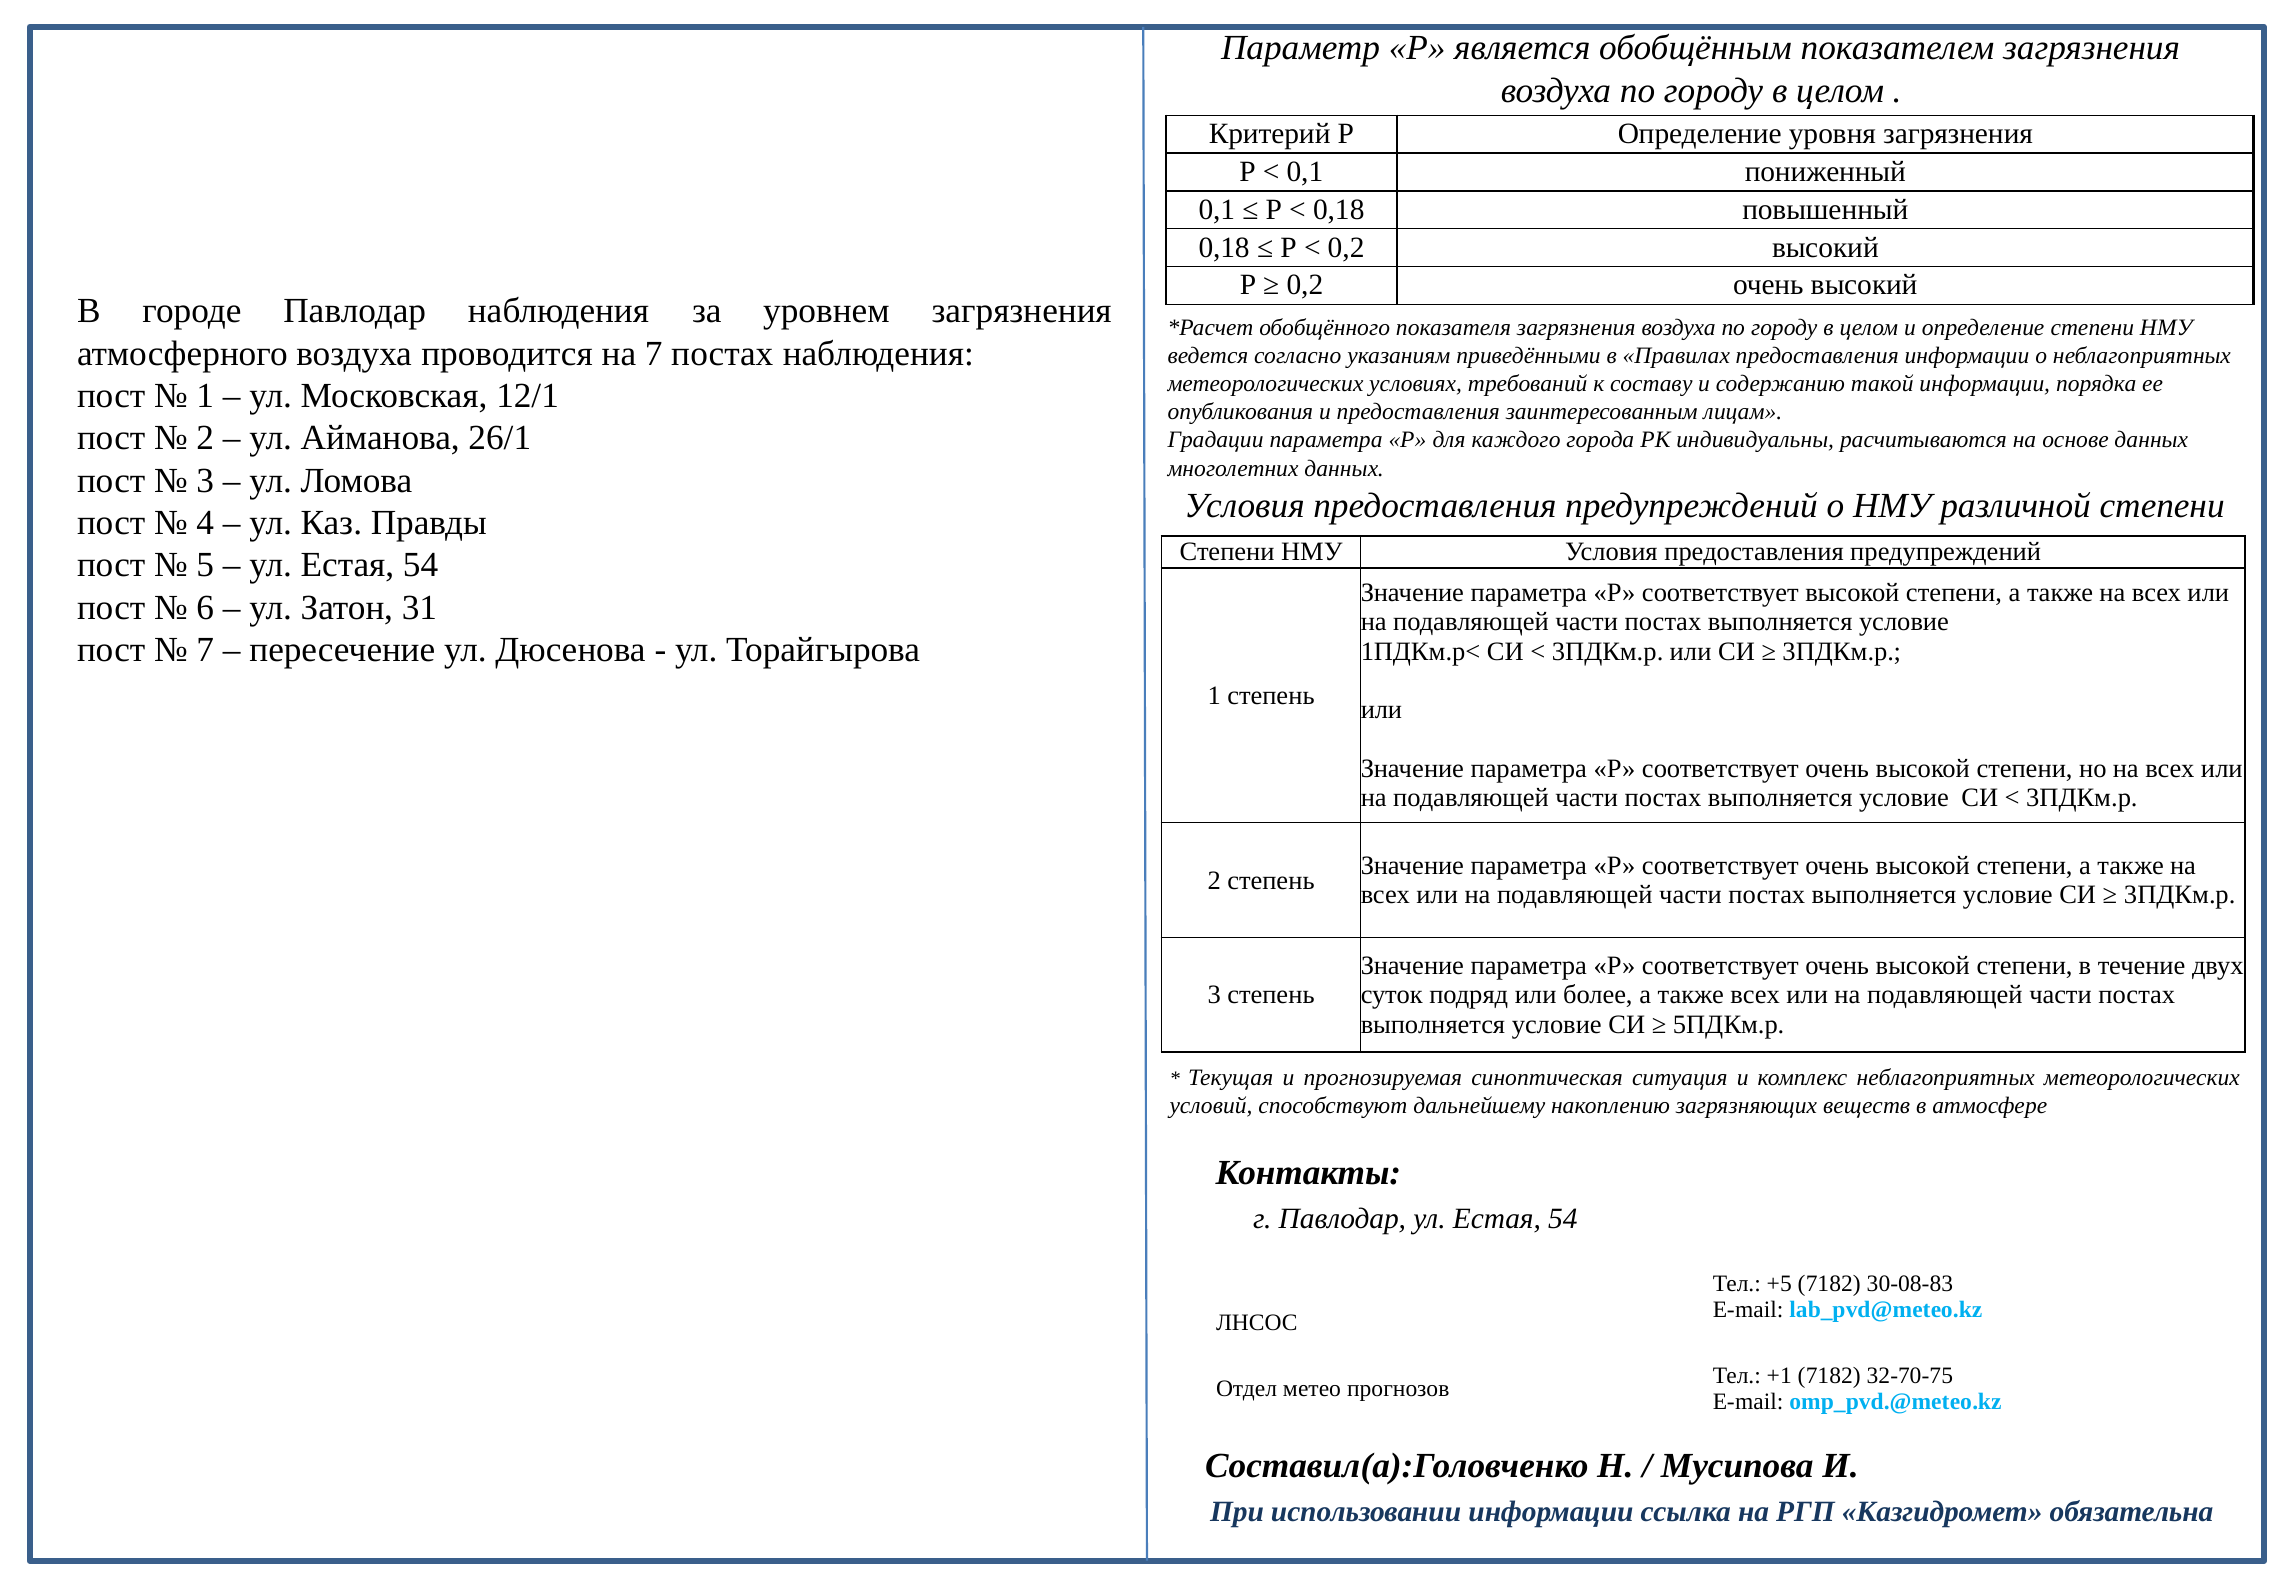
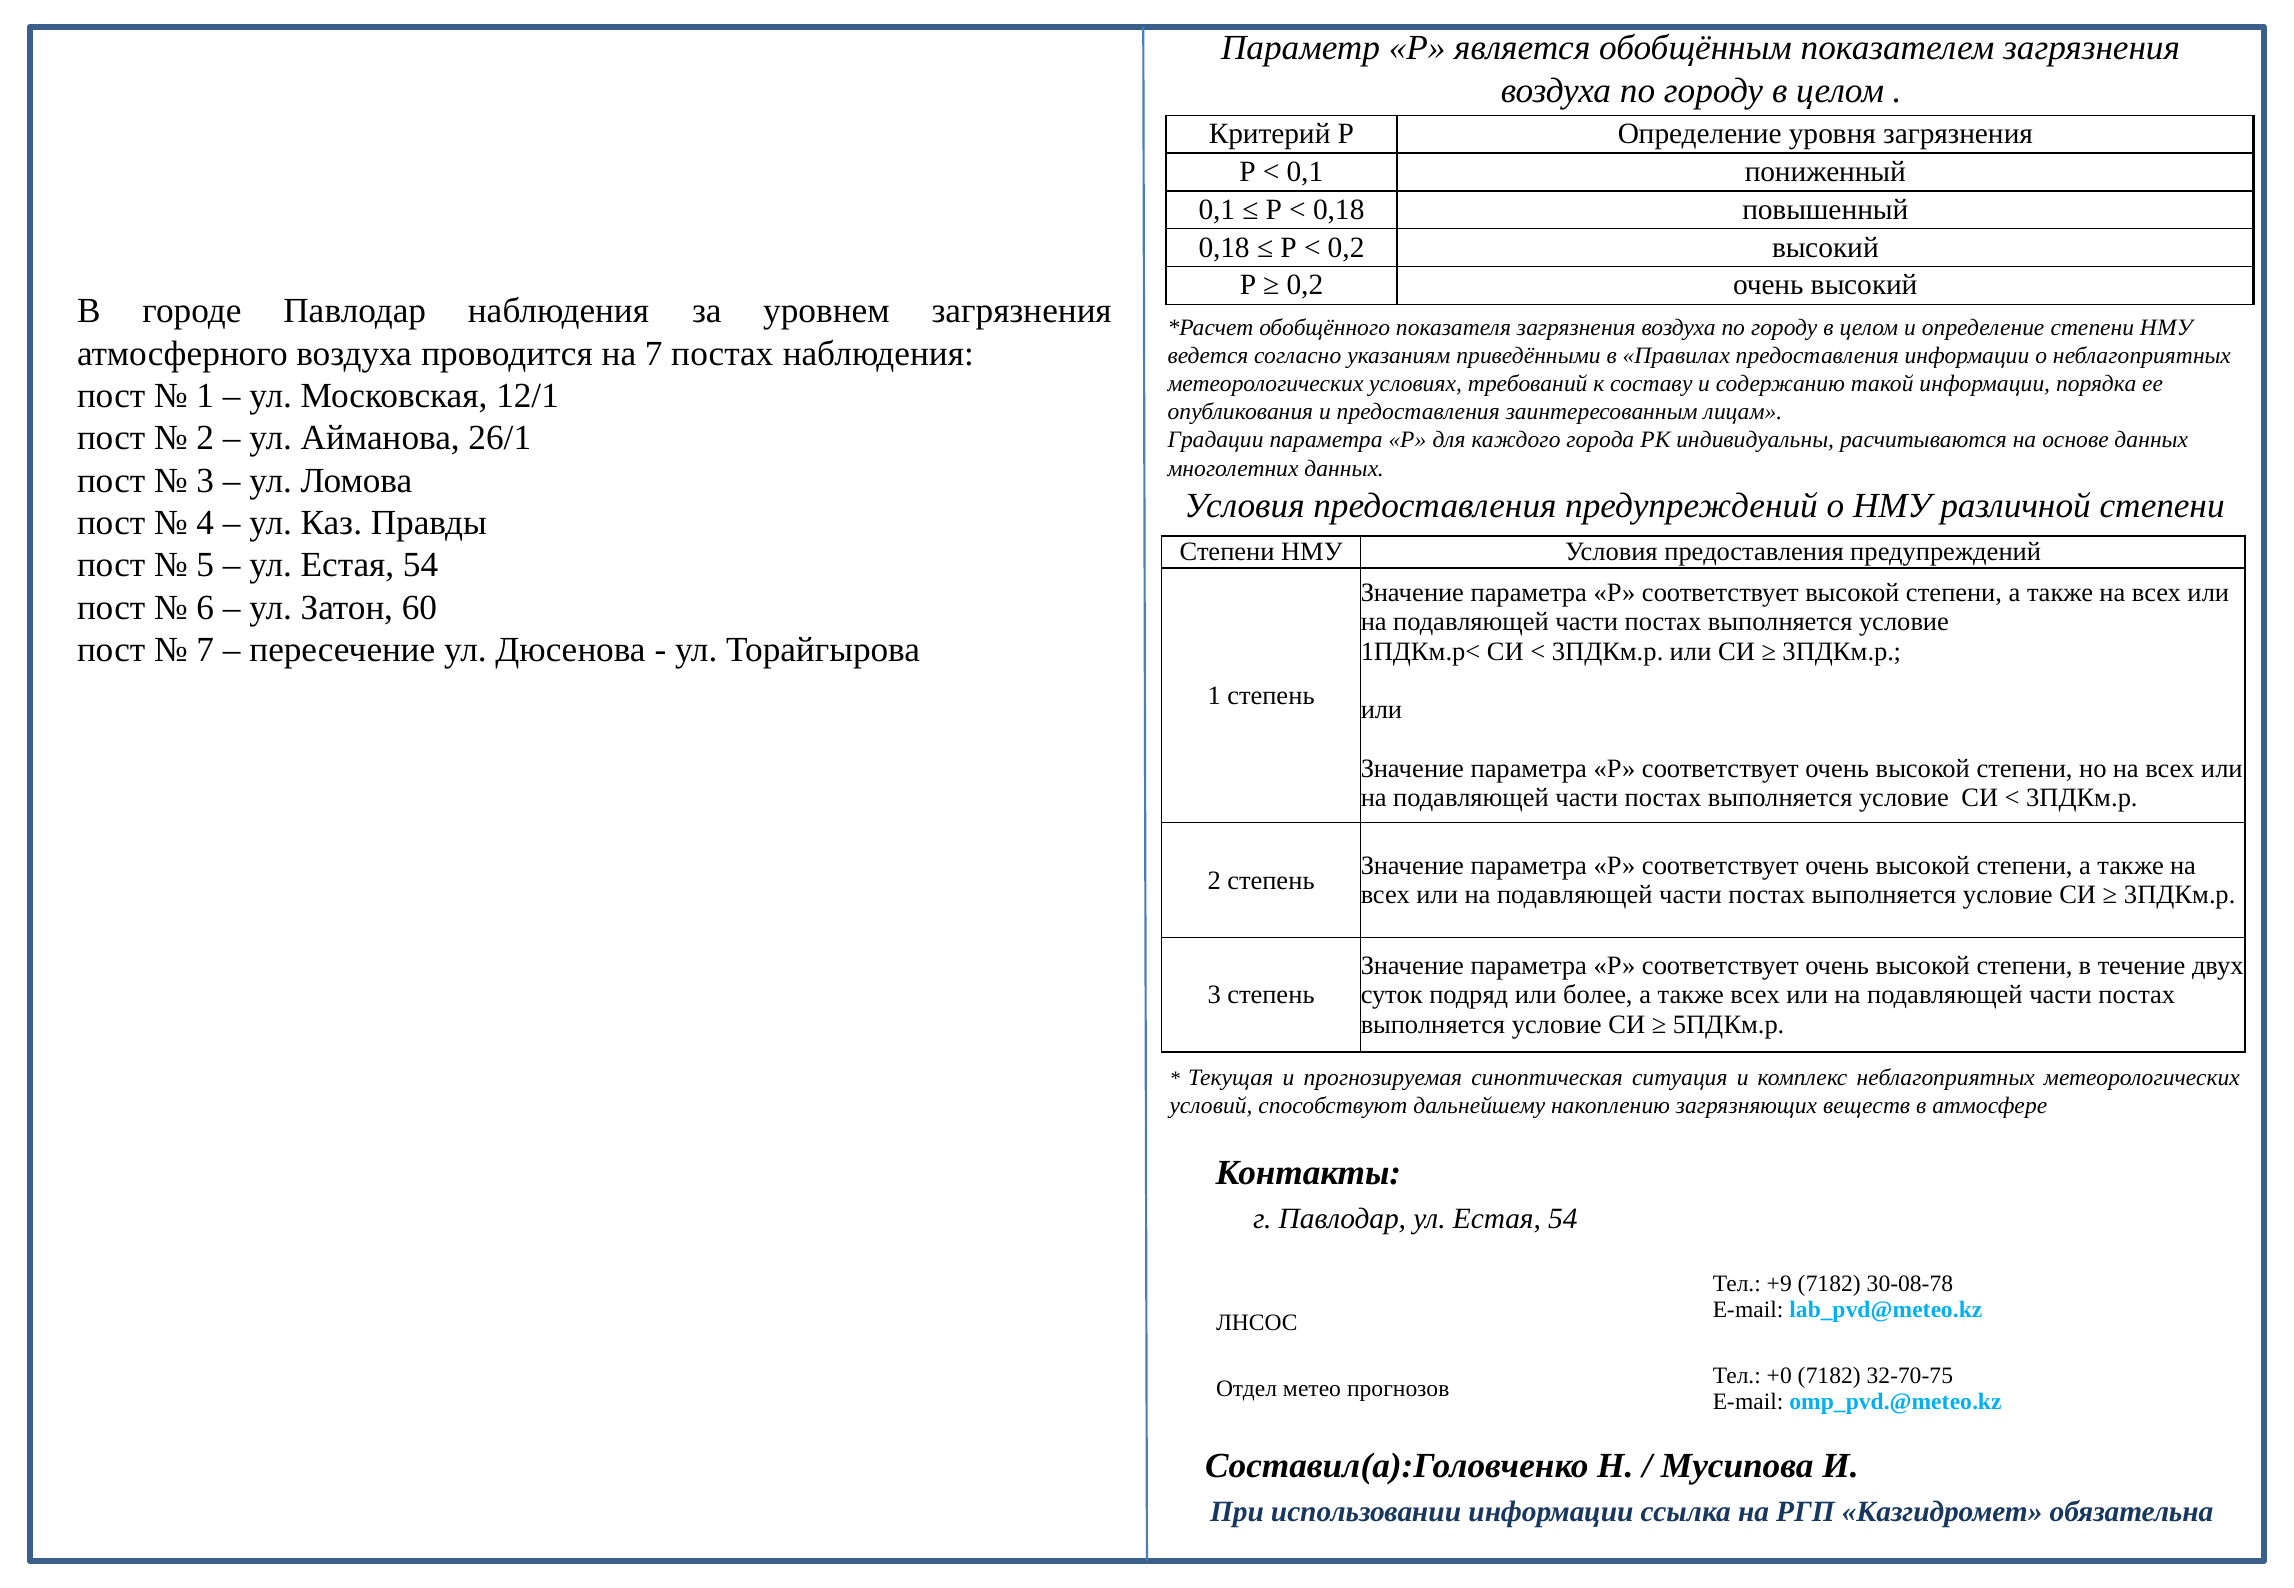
31: 31 -> 60
+5: +5 -> +9
30-08-83: 30-08-83 -> 30-08-78
+1: +1 -> +0
